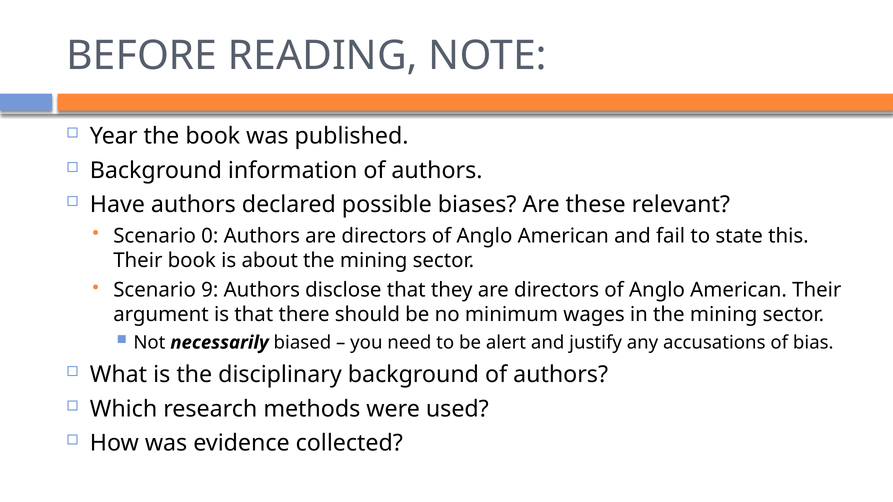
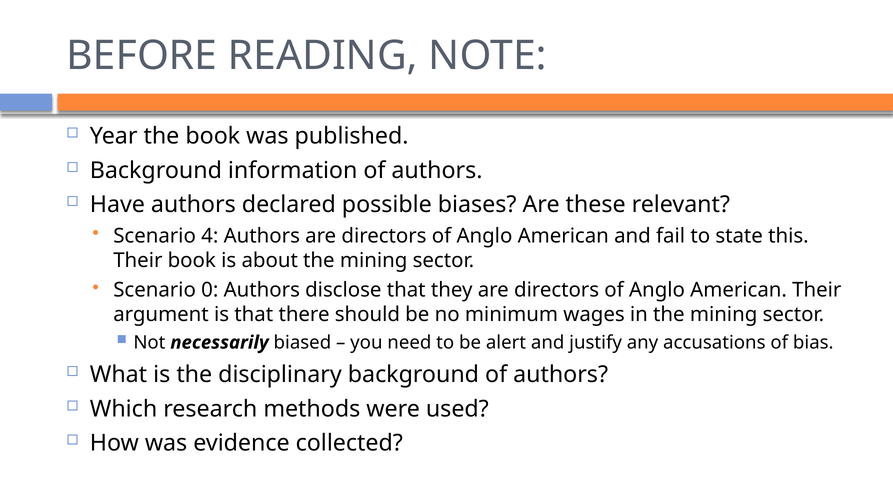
0: 0 -> 4
9: 9 -> 0
